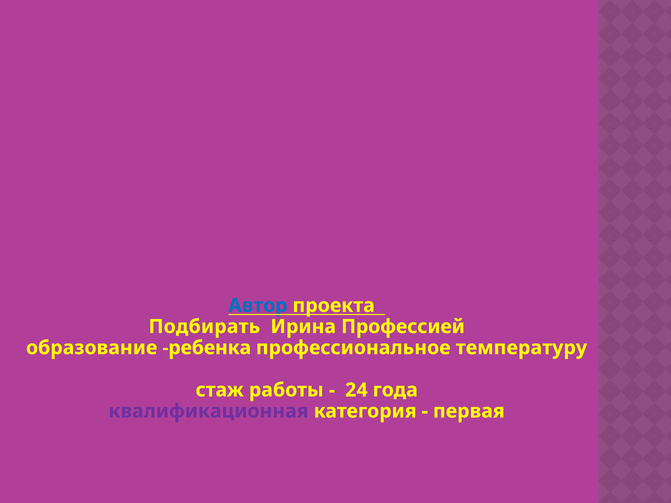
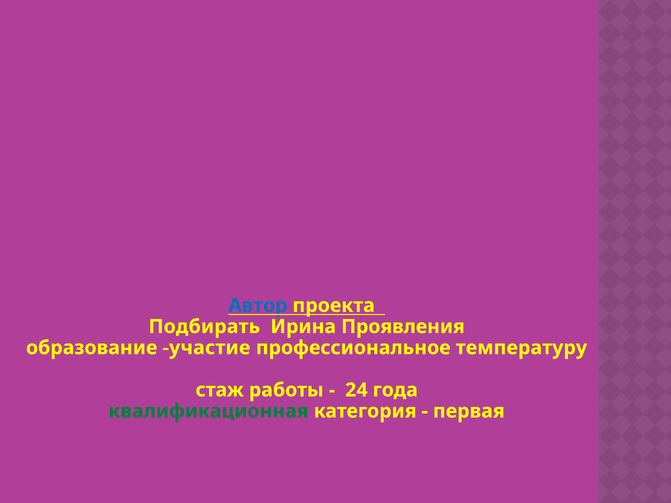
Профессией: Профессией -> Проявления
ребенка: ребенка -> участие
квалификационная colour: purple -> green
